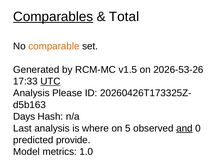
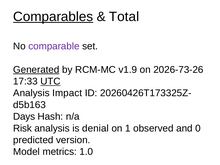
comparable colour: orange -> purple
Generated underline: none -> present
v1.5: v1.5 -> v1.9
2026-53-26: 2026-53-26 -> 2026-73-26
Please: Please -> Impact
Last: Last -> Risk
where: where -> denial
5: 5 -> 1
and underline: present -> none
provide: provide -> version
